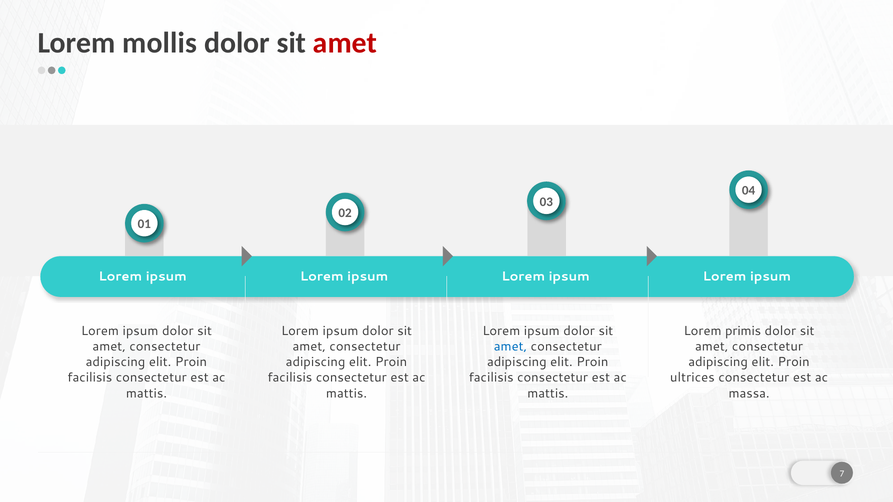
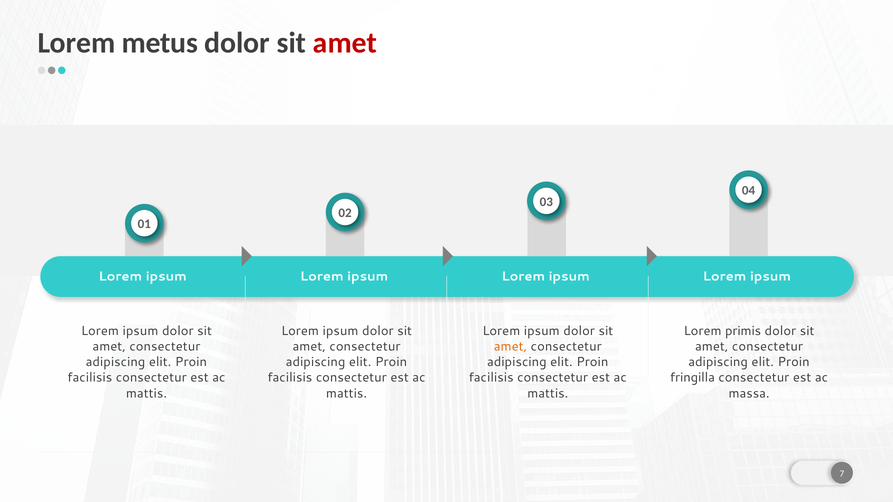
mollis: mollis -> metus
amet at (511, 347) colour: blue -> orange
ultrices: ultrices -> fringilla
